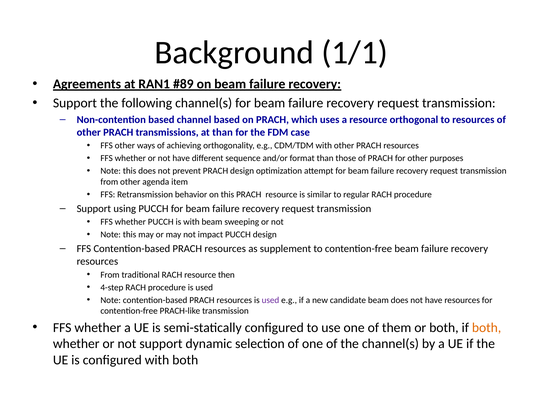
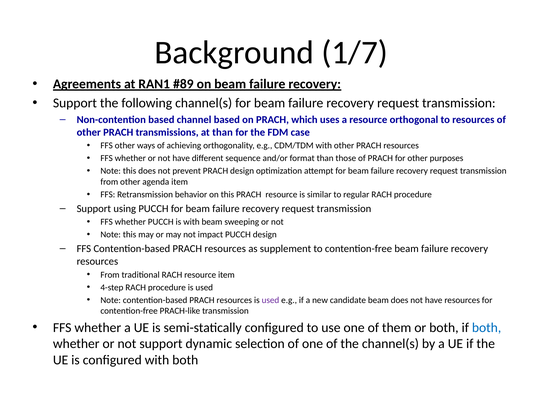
1/1: 1/1 -> 1/7
resource then: then -> item
both at (487, 328) colour: orange -> blue
